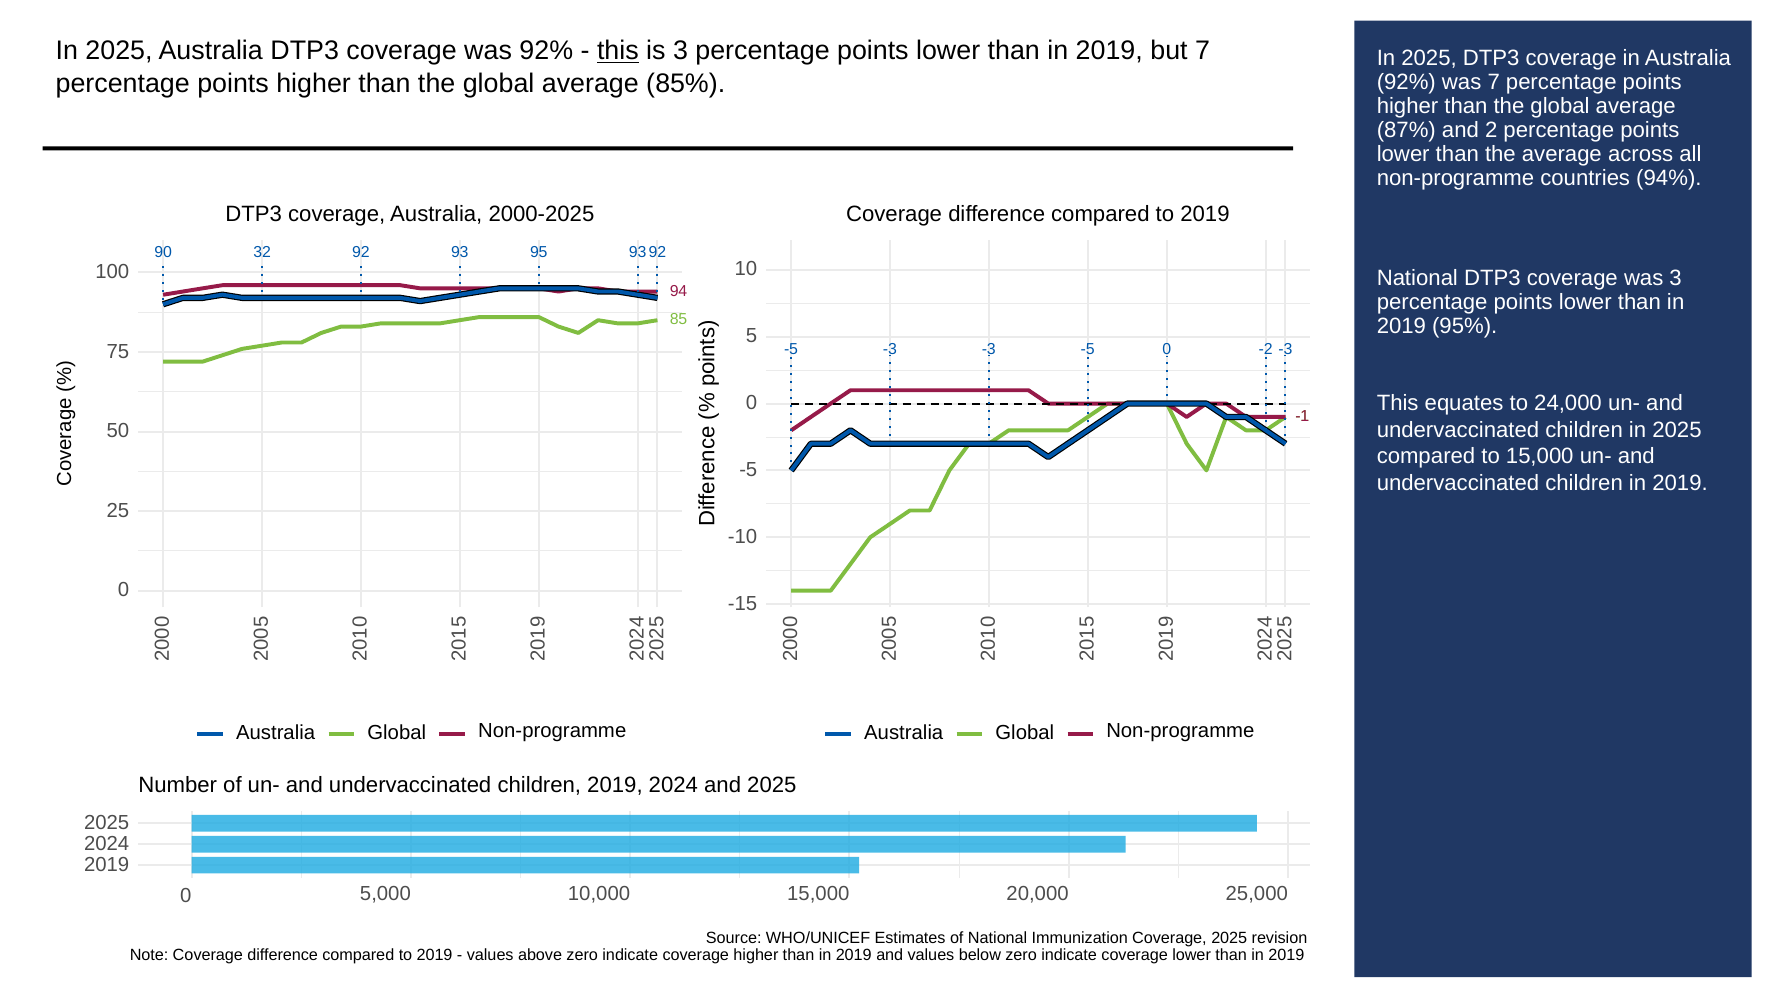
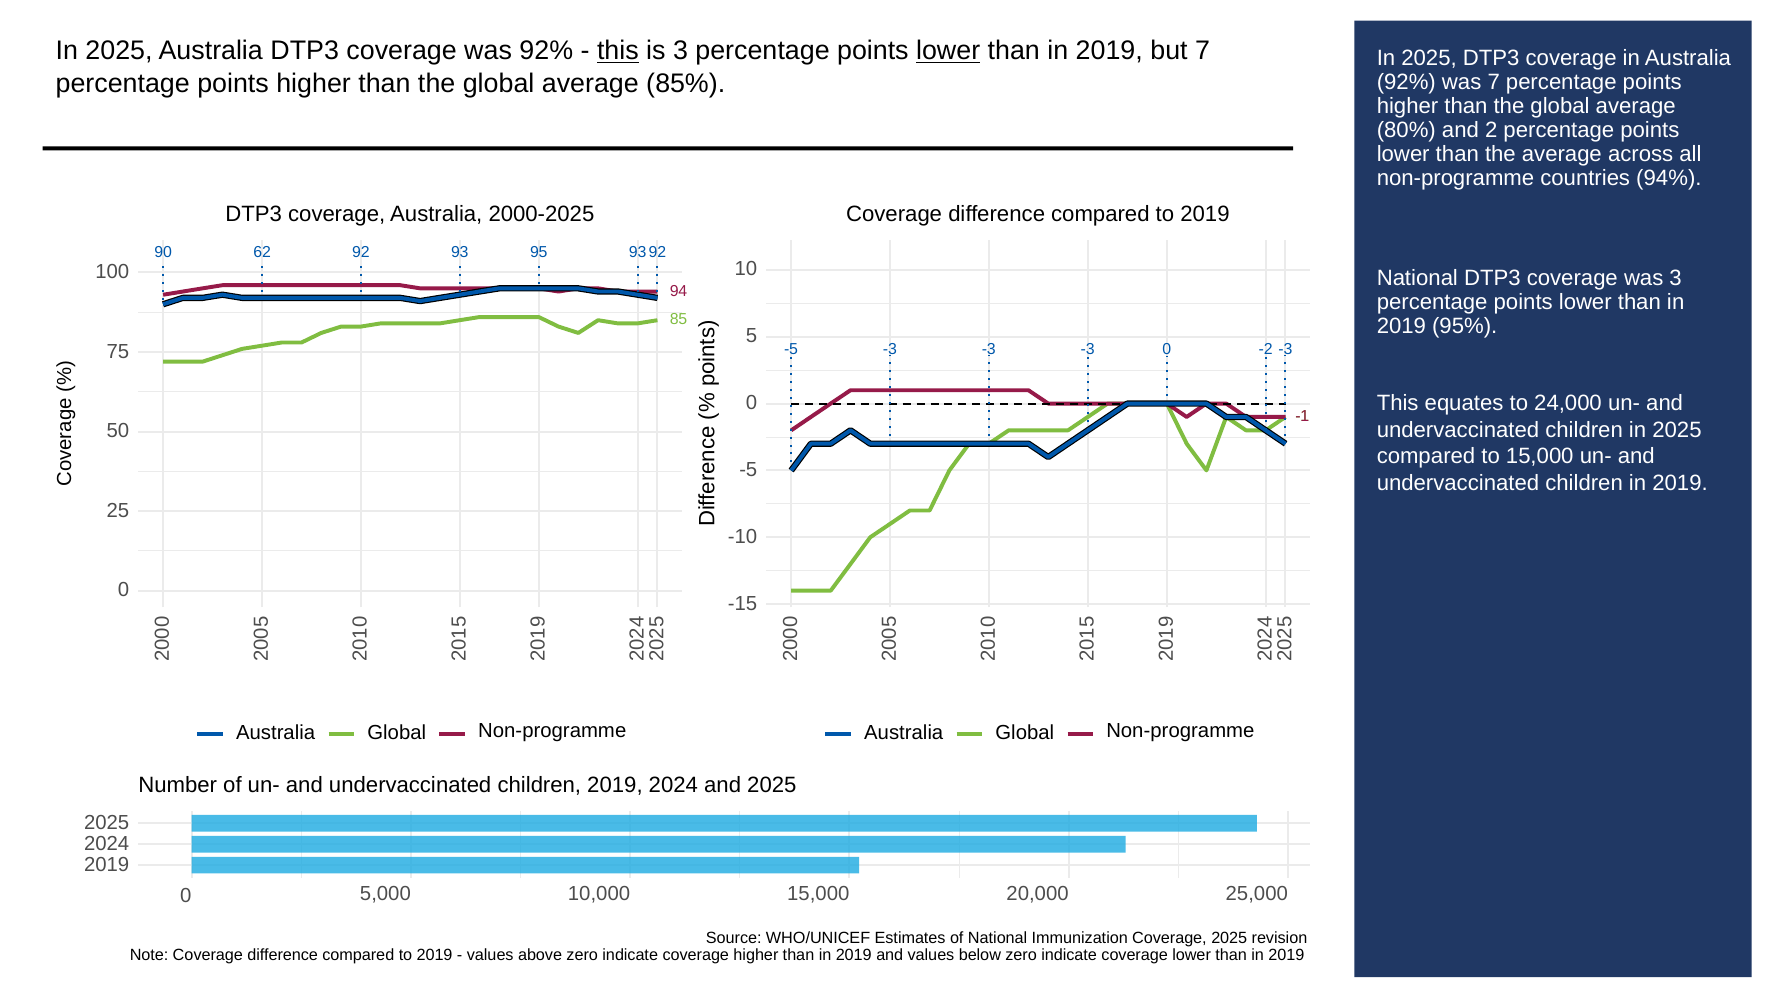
lower at (948, 51) underline: none -> present
87%: 87% -> 80%
32: 32 -> 62
-3 -3 -5: -5 -> -3
